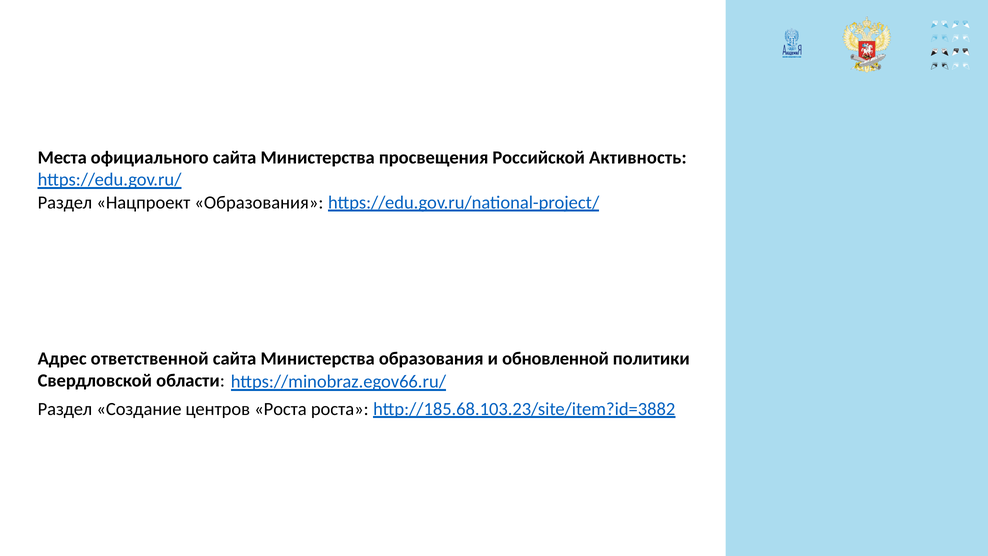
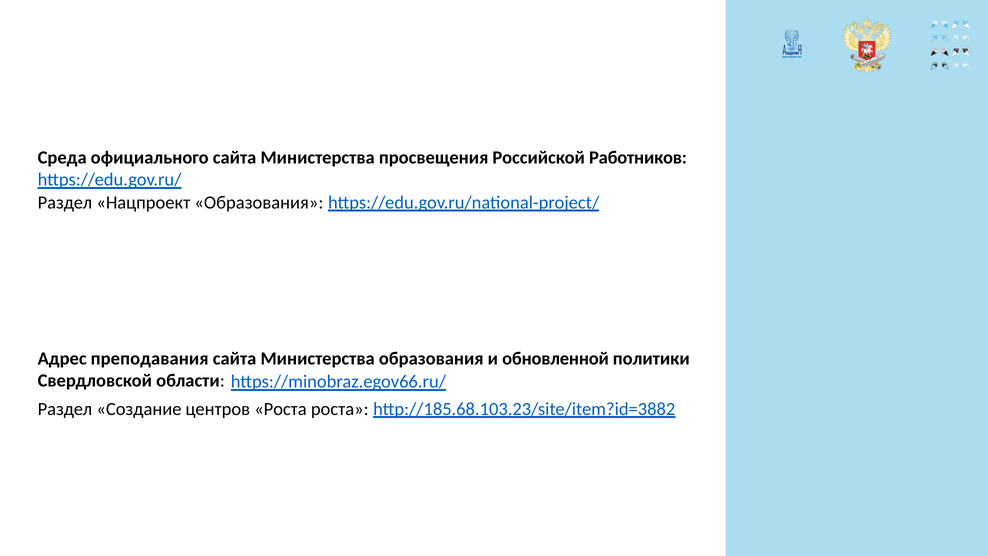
Места: Места -> Среда
Активность: Активность -> Работников
ответственной: ответственной -> преподавания
